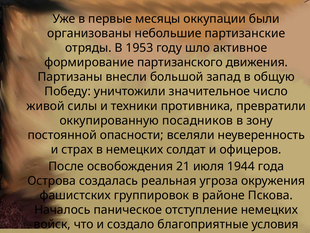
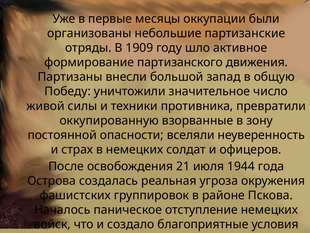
1953: 1953 -> 1909
посадников: посадников -> взорванные
